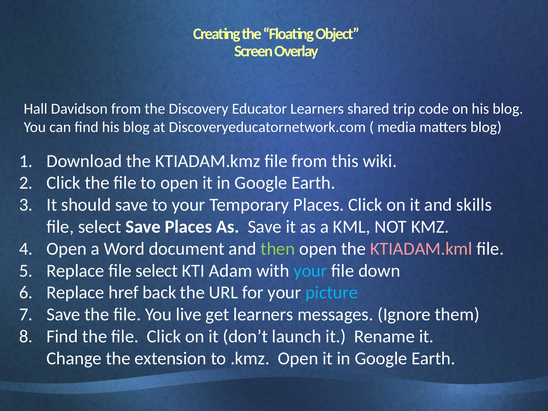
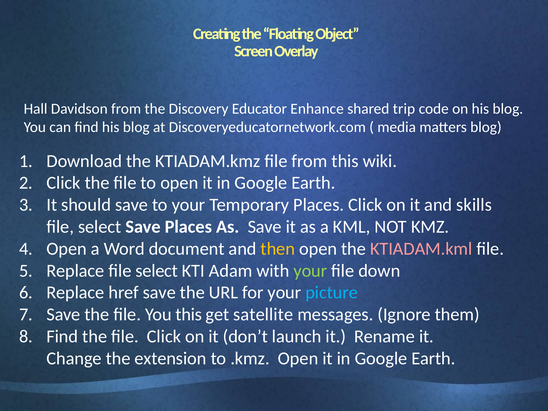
Educator Learners: Learners -> Enhance
then colour: light green -> yellow
your at (310, 271) colour: light blue -> light green
href back: back -> save
You live: live -> this
get learners: learners -> satellite
